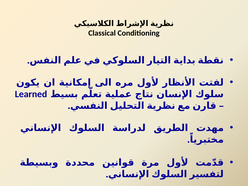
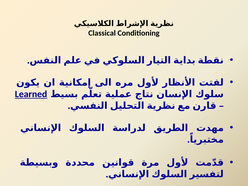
Learned underline: none -> present
